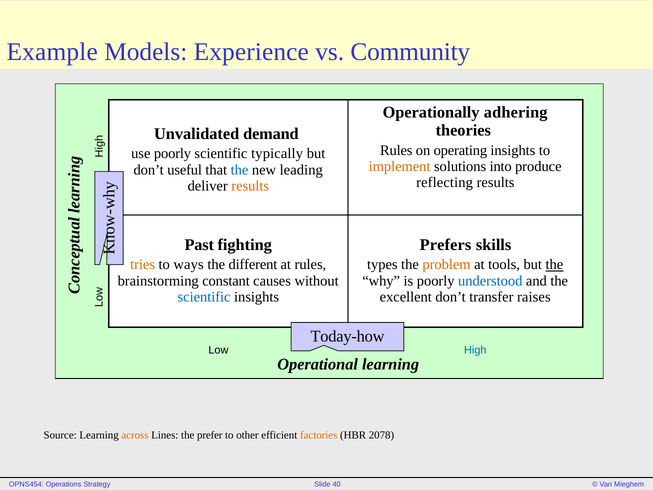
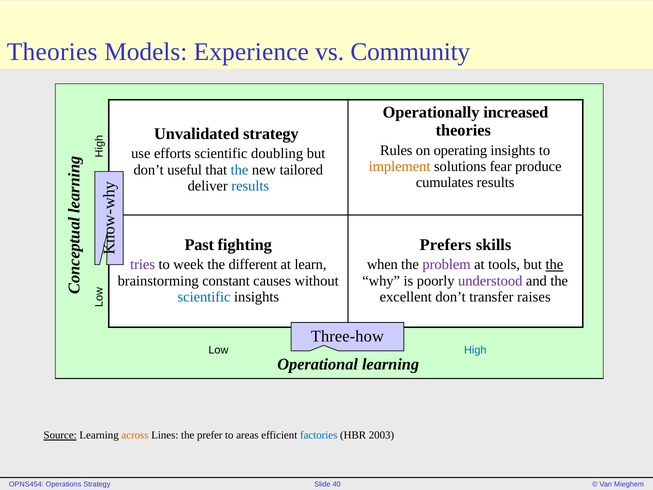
Example at (52, 52): Example -> Theories
adhering: adhering -> increased
Unvalidated demand: demand -> strategy
use poorly: poorly -> efforts
typically: typically -> doubling
into: into -> fear
leading: leading -> tailored
reflecting: reflecting -> cumulates
results at (250, 186) colour: orange -> blue
tries colour: orange -> purple
ways: ways -> week
at rules: rules -> learn
types: types -> when
problem colour: orange -> purple
understood colour: blue -> purple
Today-how: Today-how -> Three-how
Source underline: none -> present
other: other -> areas
factories colour: orange -> blue
2078: 2078 -> 2003
